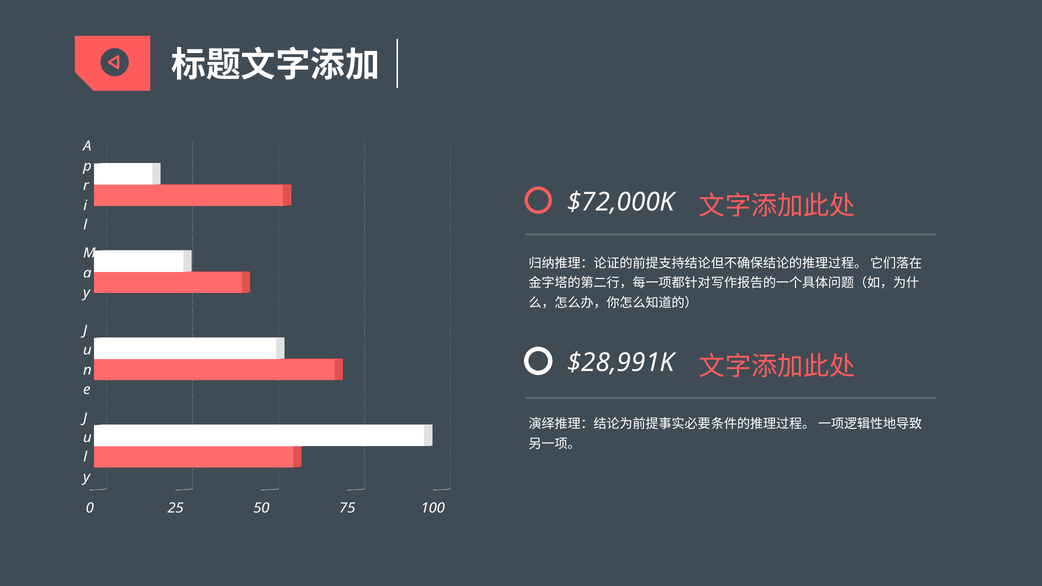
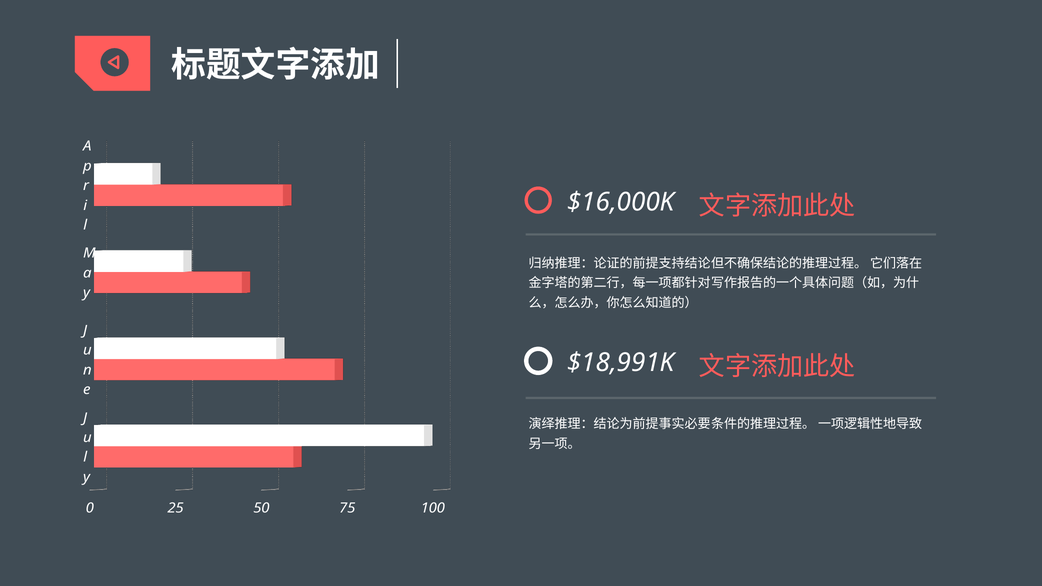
$72,000K: $72,000K -> $16,000K
$28,991K: $28,991K -> $18,991K
